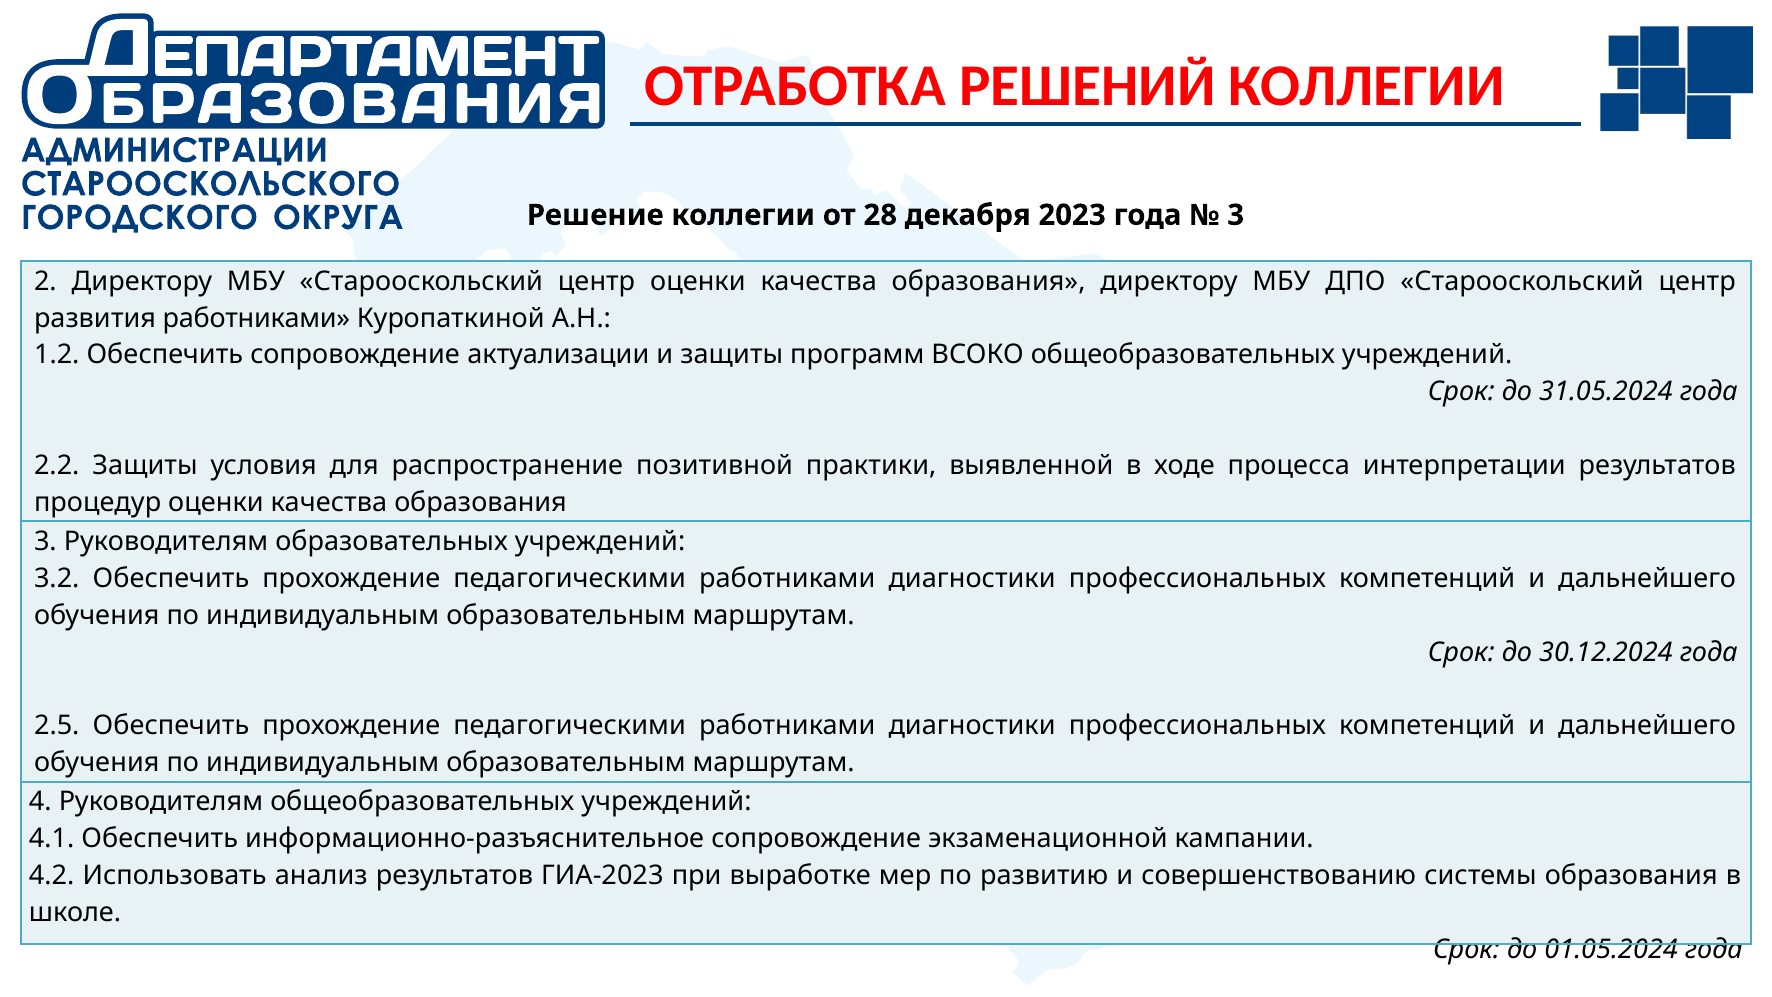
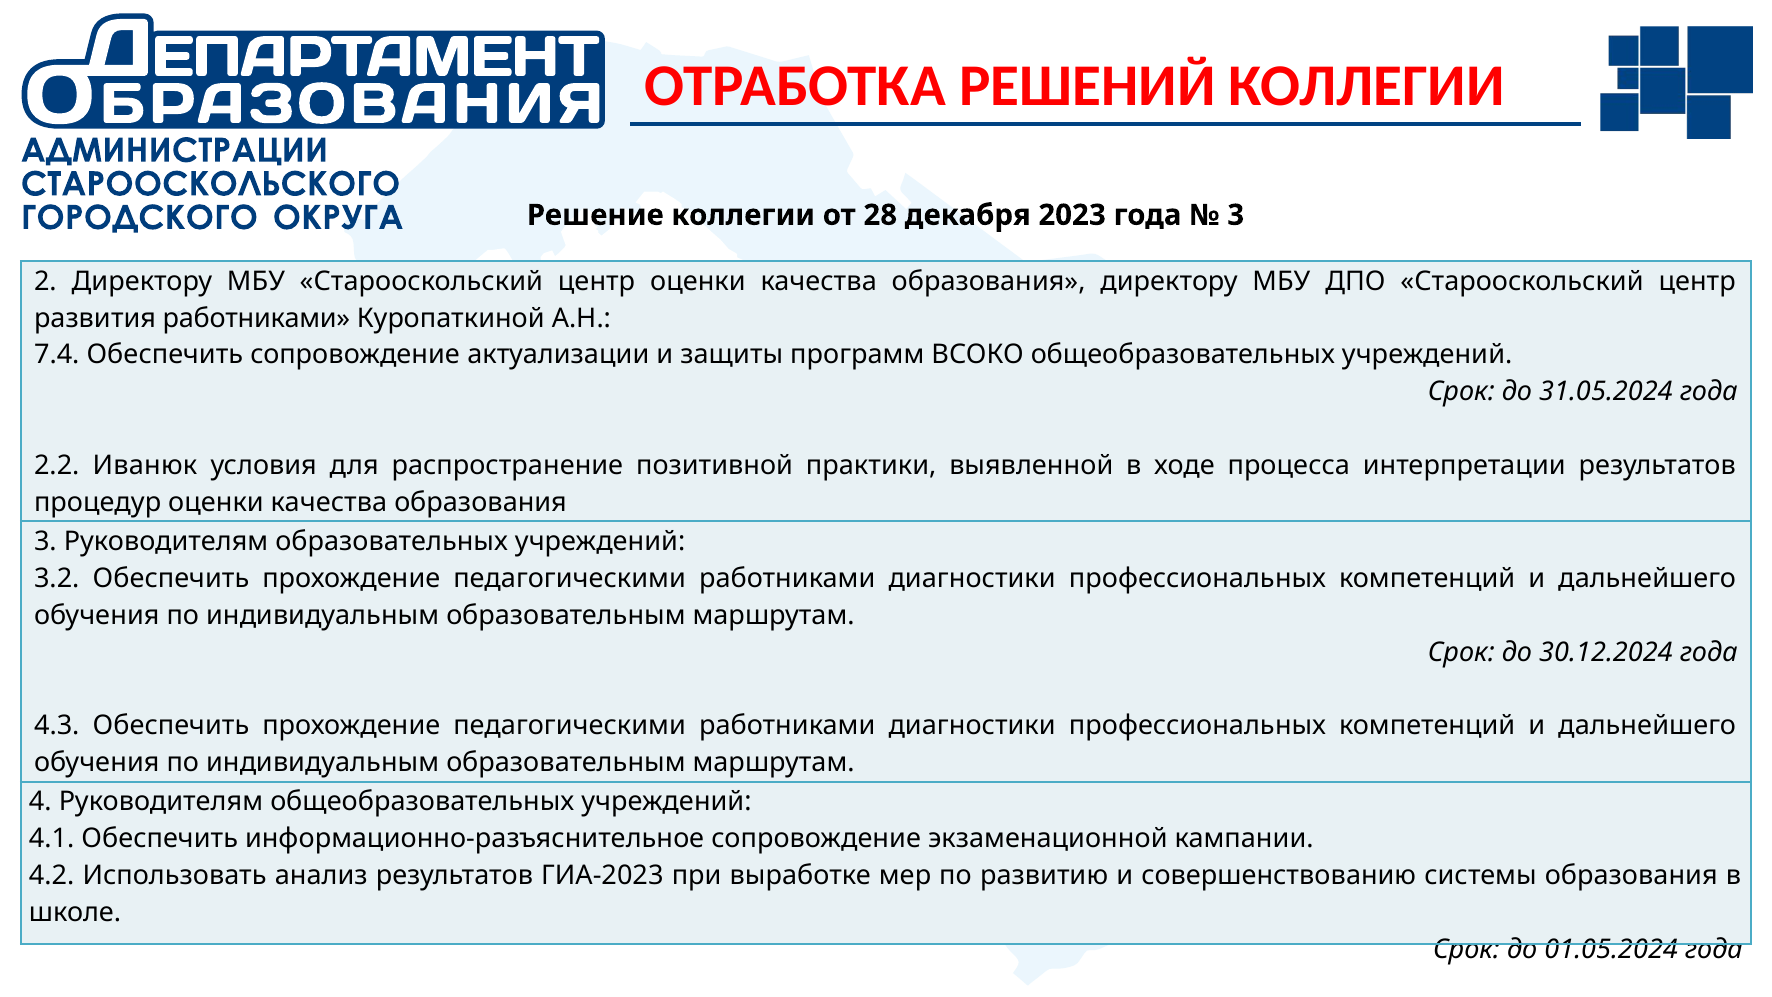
1.2: 1.2 -> 7.4
2.2 Защиты: Защиты -> Иванюк
2.5: 2.5 -> 4.3
